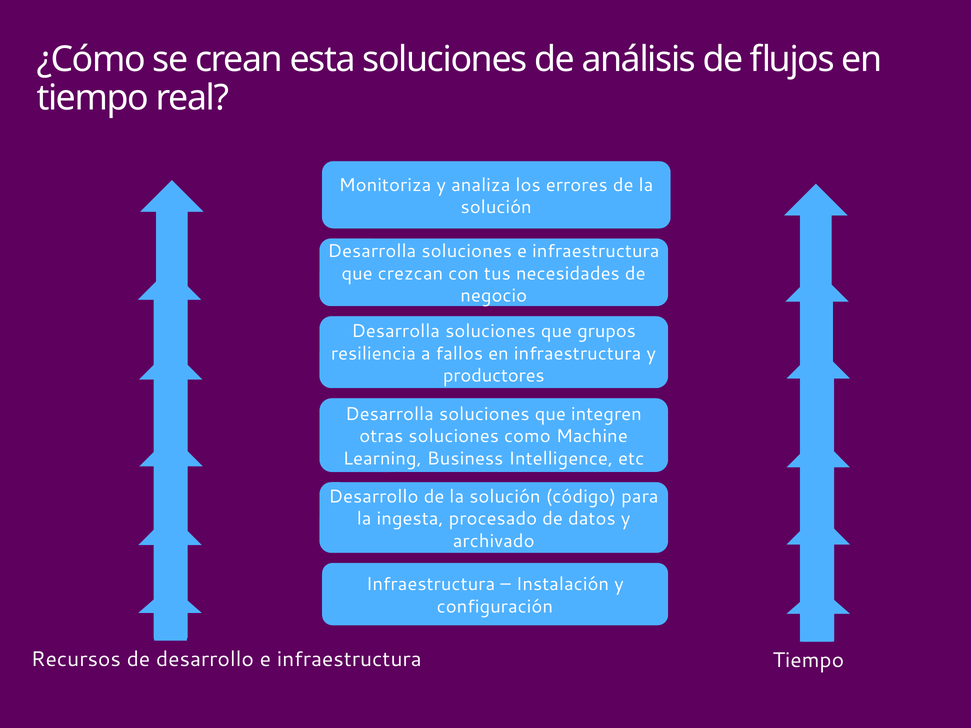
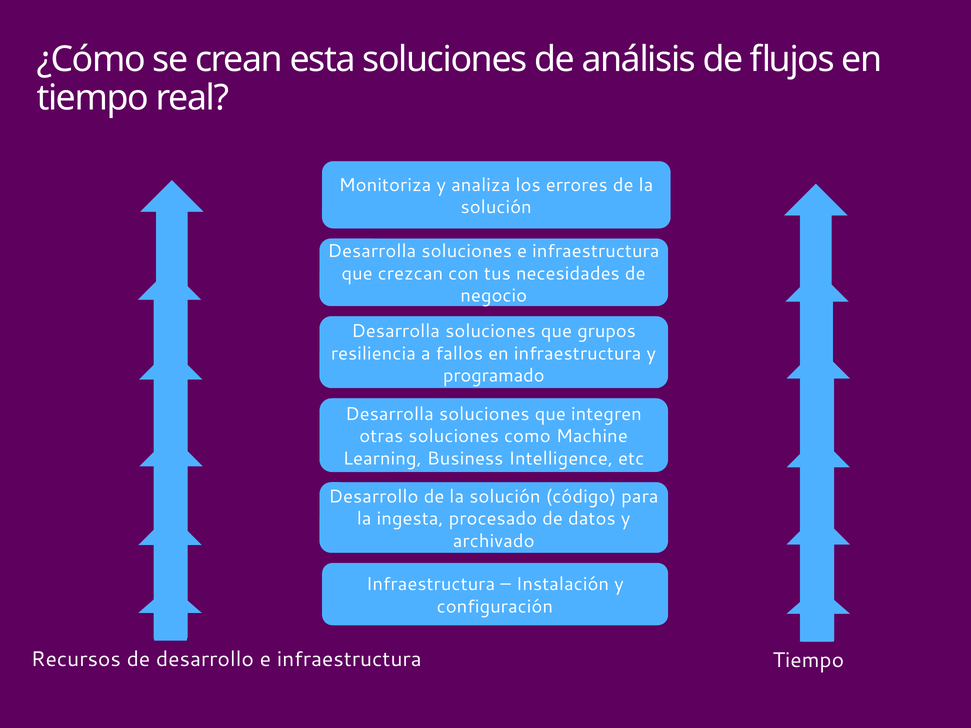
productores: productores -> programado
